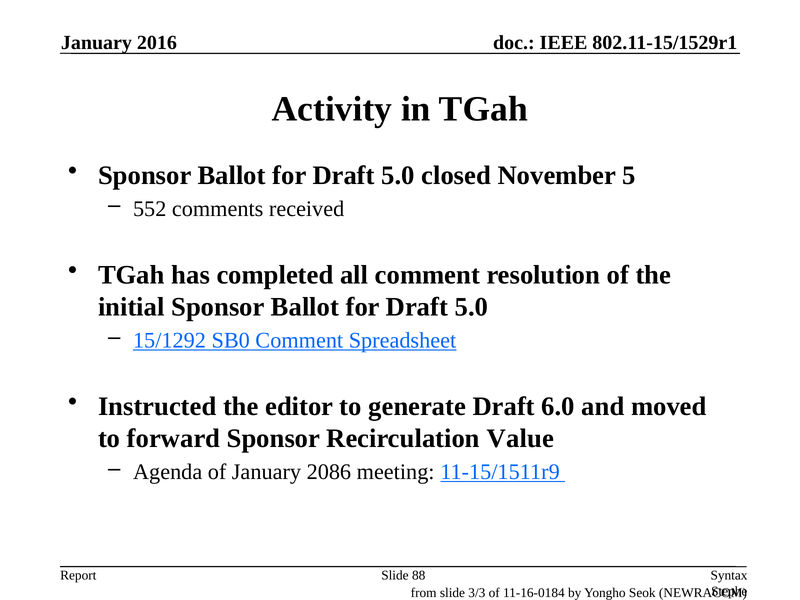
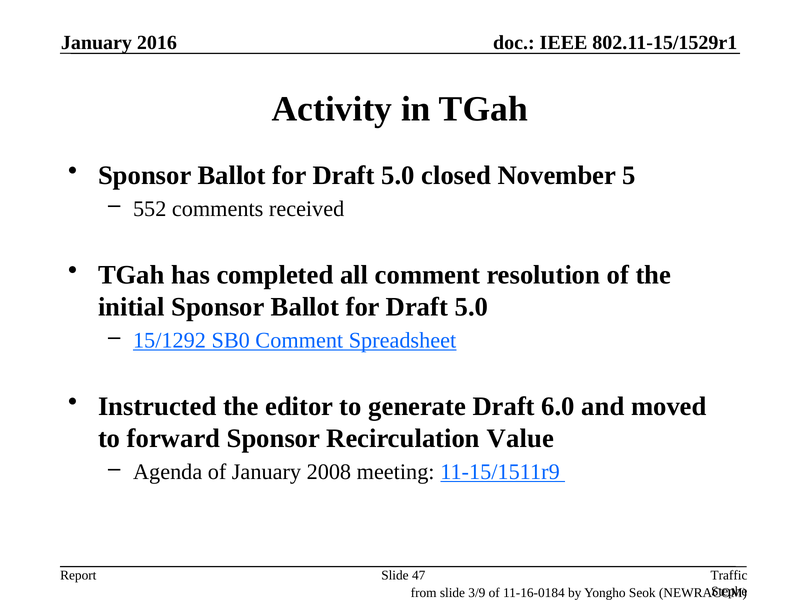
2086: 2086 -> 2008
88: 88 -> 47
Syntax: Syntax -> Traffic
3/3: 3/3 -> 3/9
